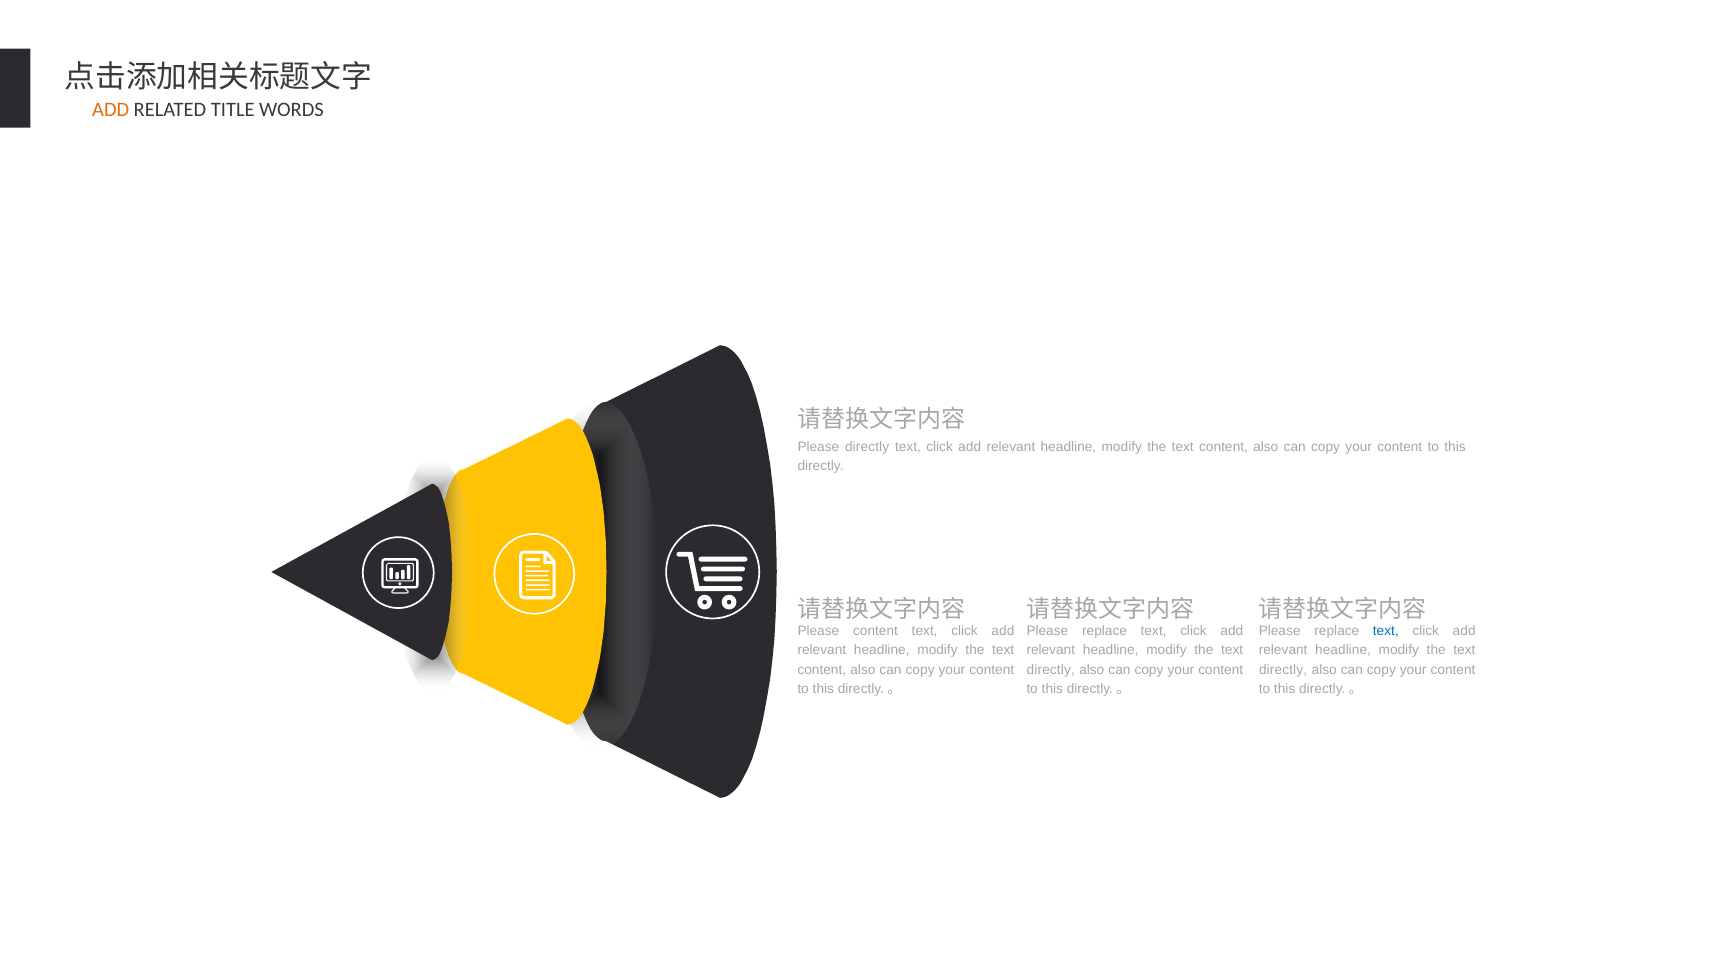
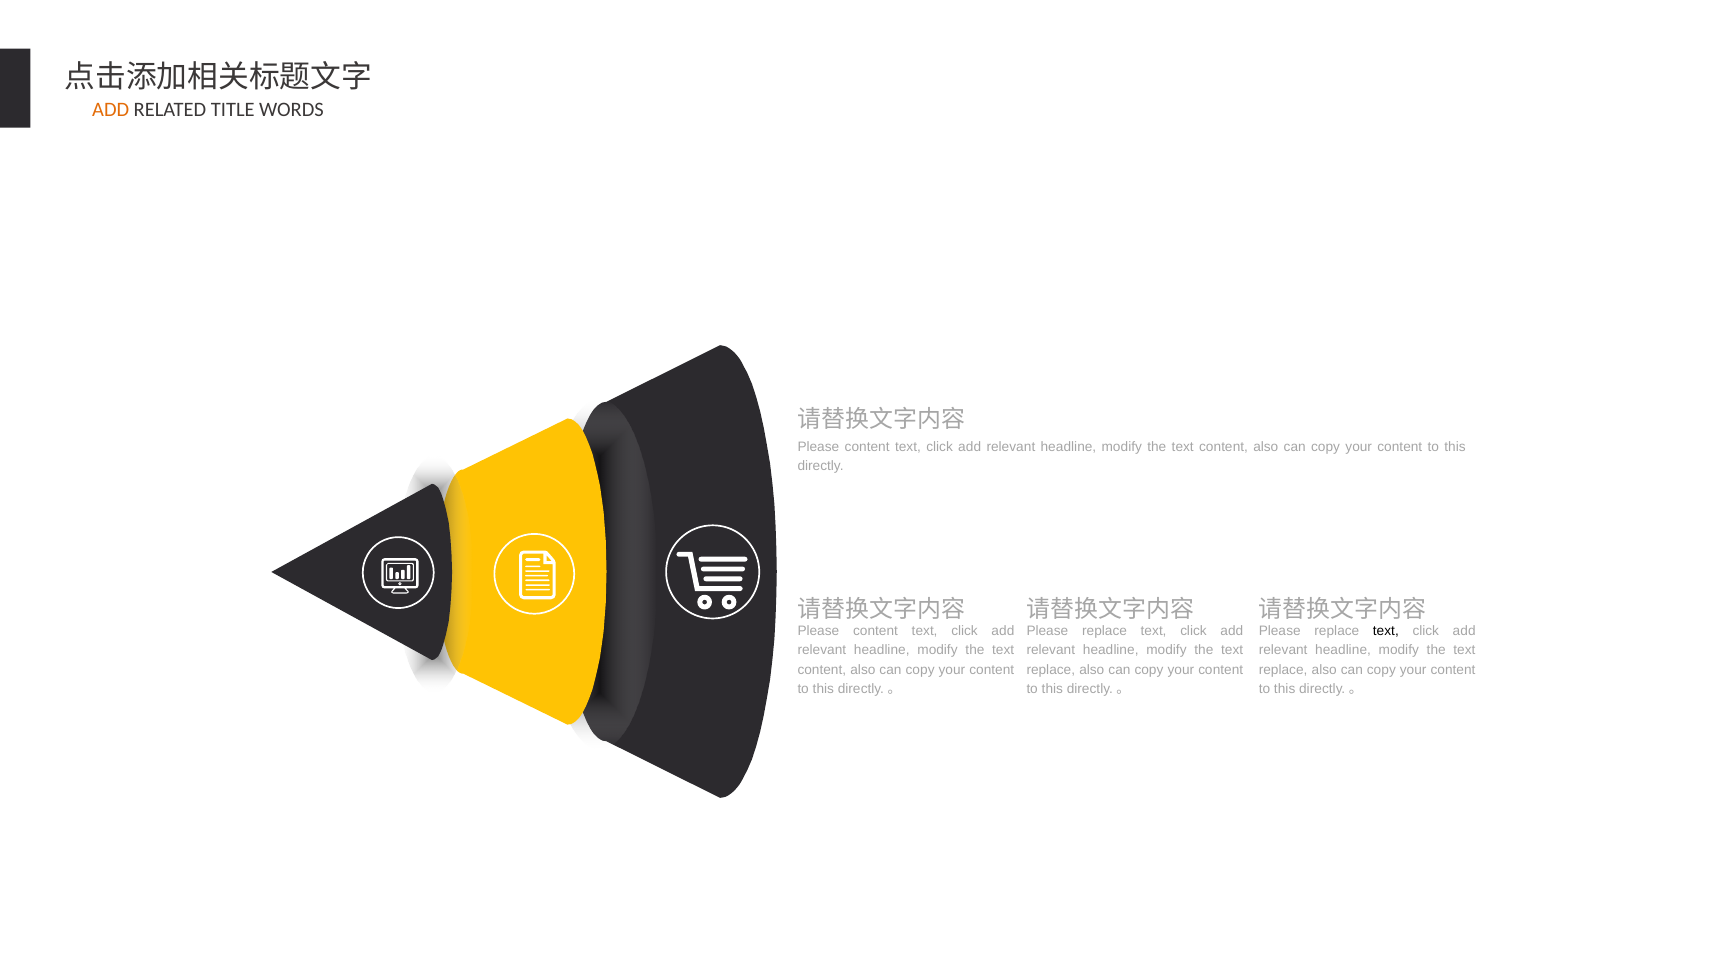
directly at (867, 447): directly -> content
text at (1386, 631) colour: blue -> black
directly at (1051, 670): directly -> replace
directly at (1283, 670): directly -> replace
